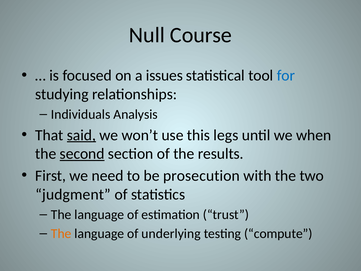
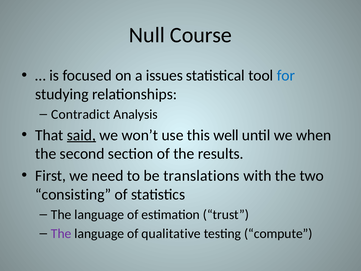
Individuals: Individuals -> Contradict
legs: legs -> well
second underline: present -> none
prosecution: prosecution -> translations
judgment: judgment -> consisting
The at (61, 233) colour: orange -> purple
underlying: underlying -> qualitative
